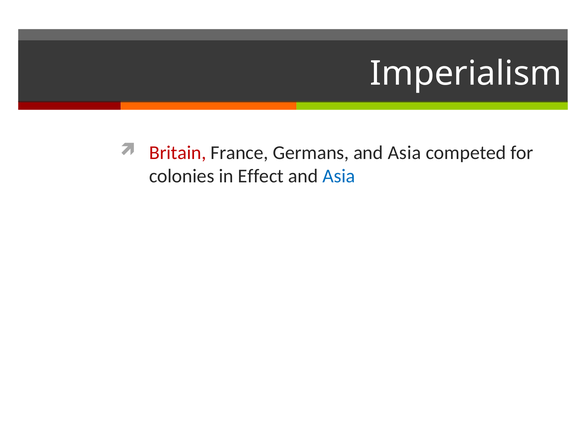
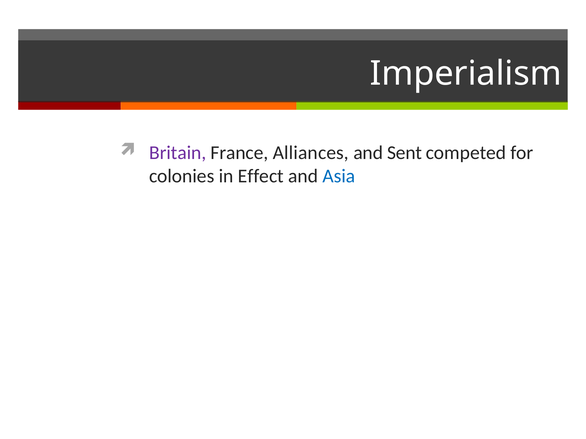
Britain colour: red -> purple
Germans: Germans -> Alliances
Asia at (404, 153): Asia -> Sent
